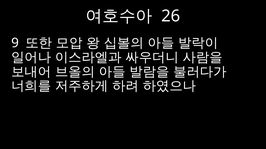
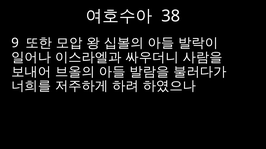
26: 26 -> 38
